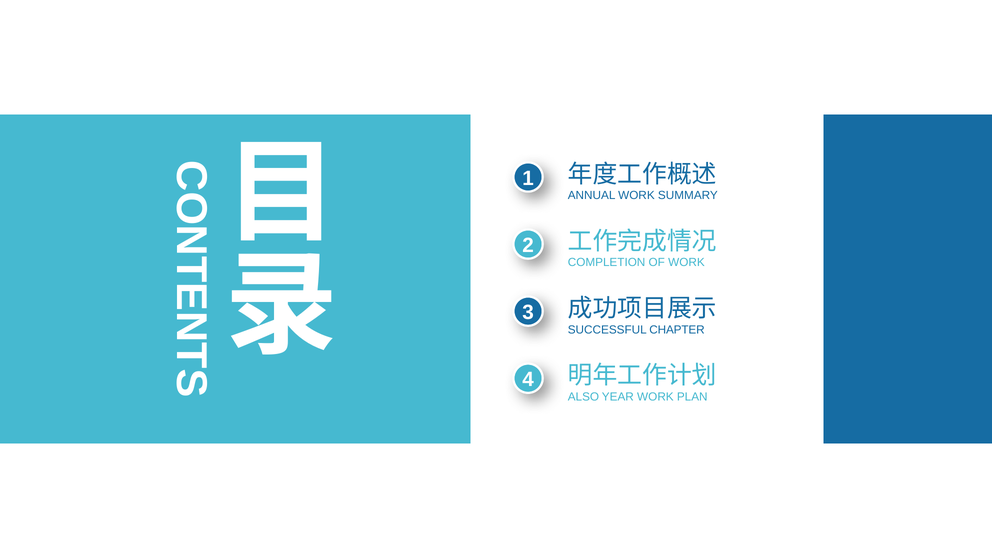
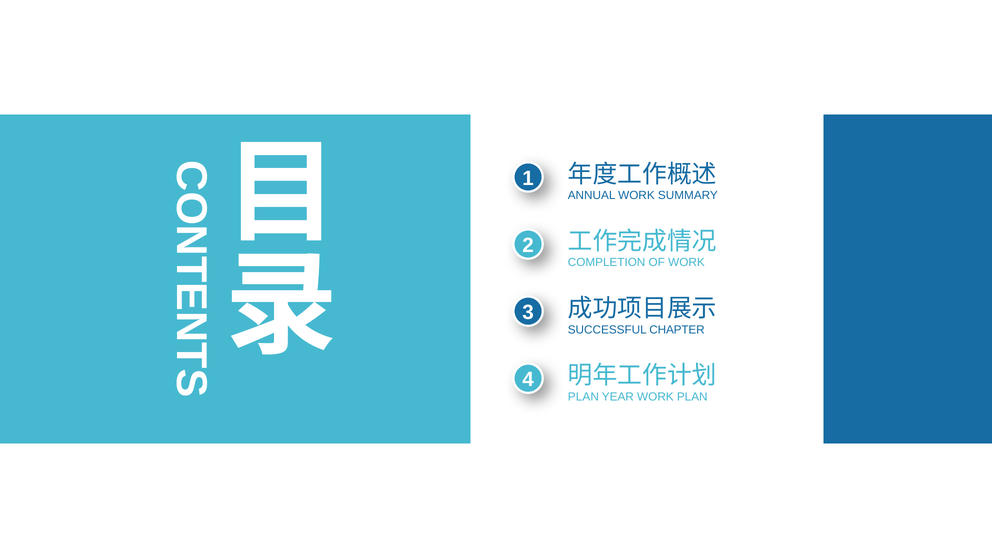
ALSO at (583, 397): ALSO -> PLAN
